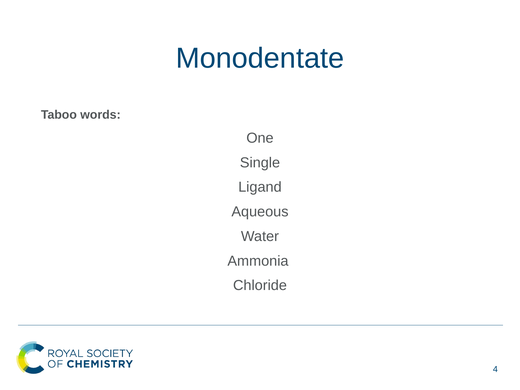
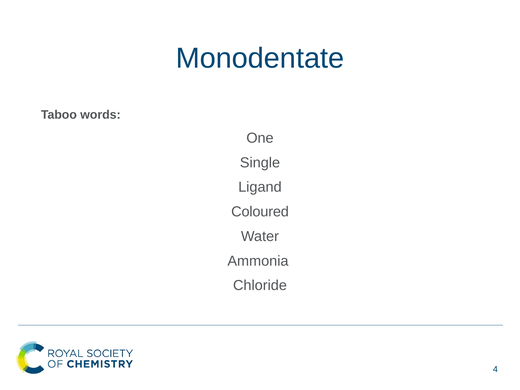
Aqueous: Aqueous -> Coloured
